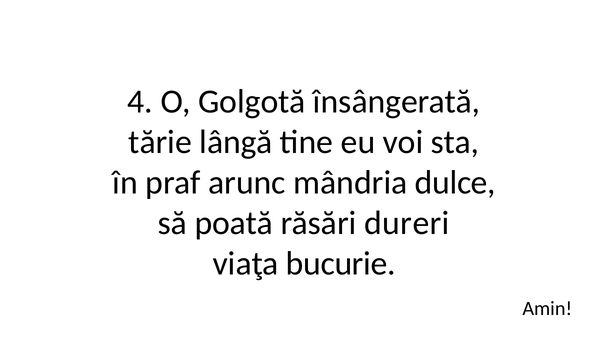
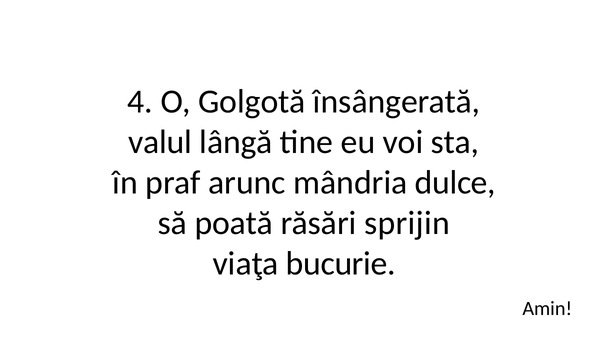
tărie: tărie -> valul
dureri: dureri -> sprijin
